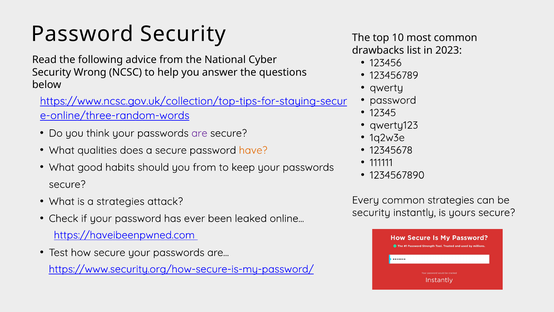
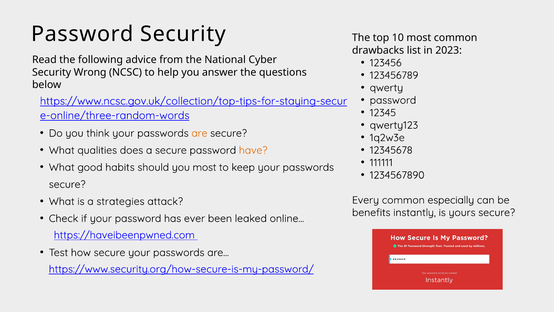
are at (199, 133) colour: purple -> orange
you from: from -> most
common strategies: strategies -> especially
security at (371, 212): security -> benefits
